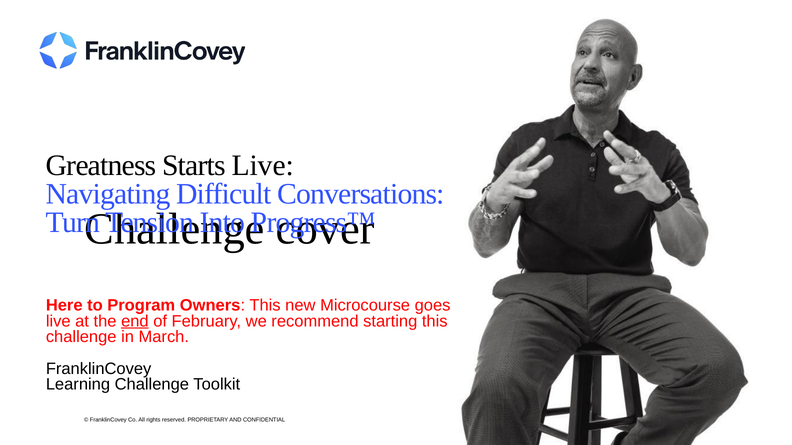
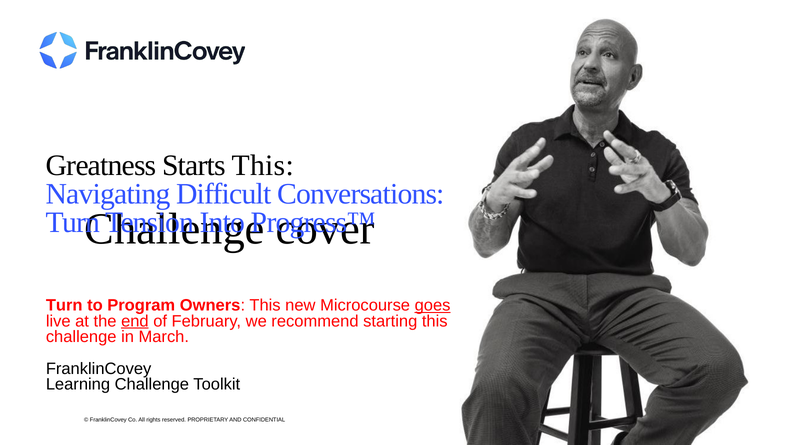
Starts Live: Live -> This
Here at (64, 306): Here -> Turn
goes underline: none -> present
